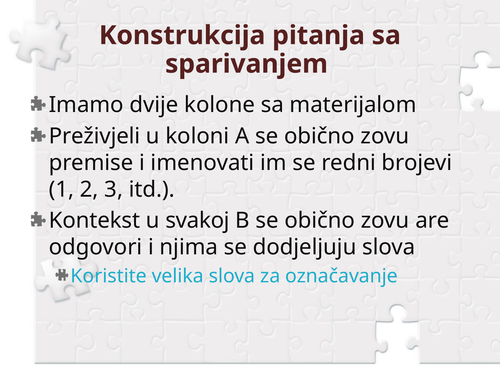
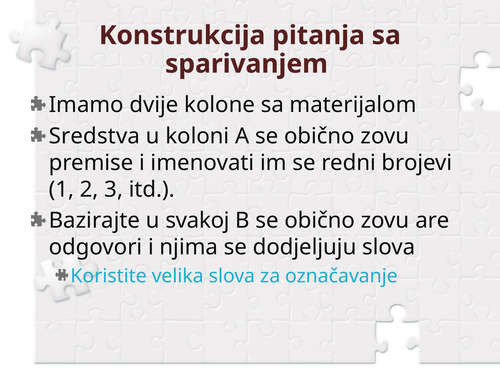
Preživjeli: Preživjeli -> Sredstva
Kontekst: Kontekst -> Bazirajte
